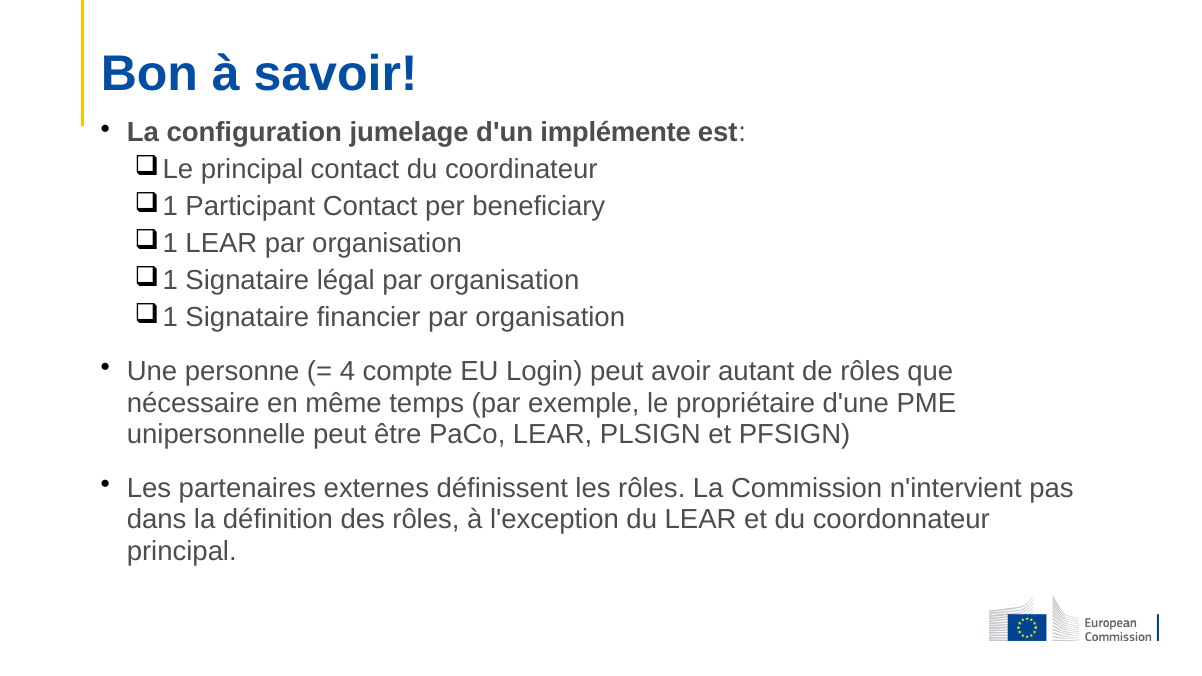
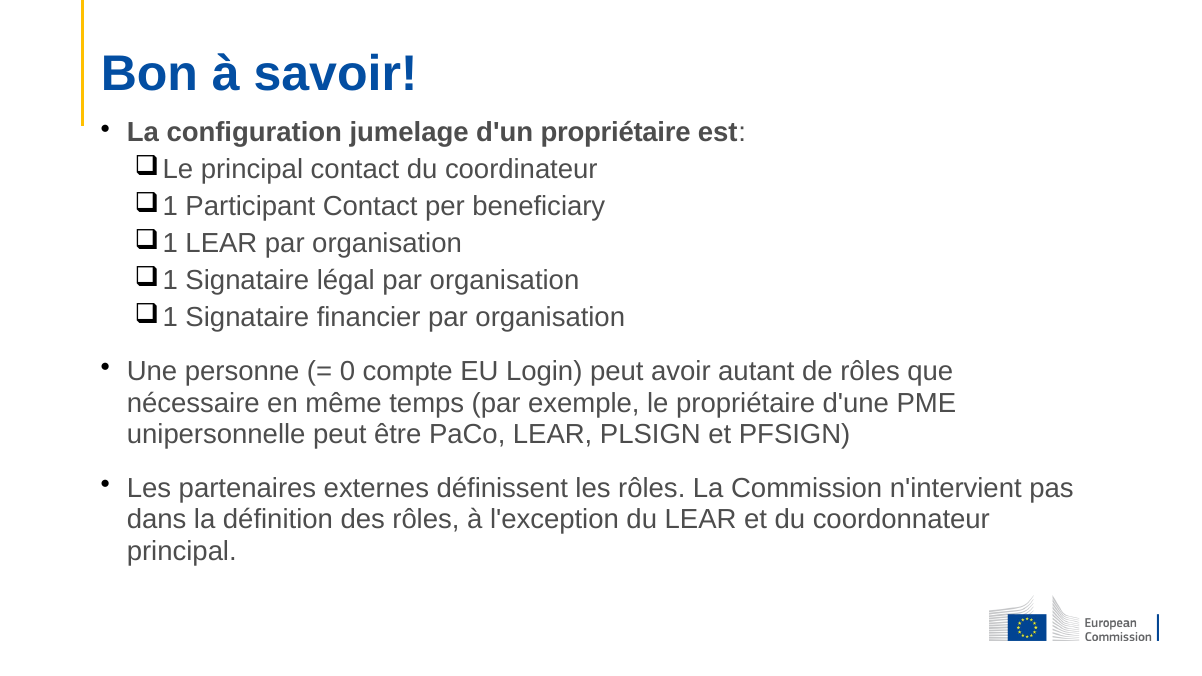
d'un implémente: implémente -> propriétaire
4: 4 -> 0
